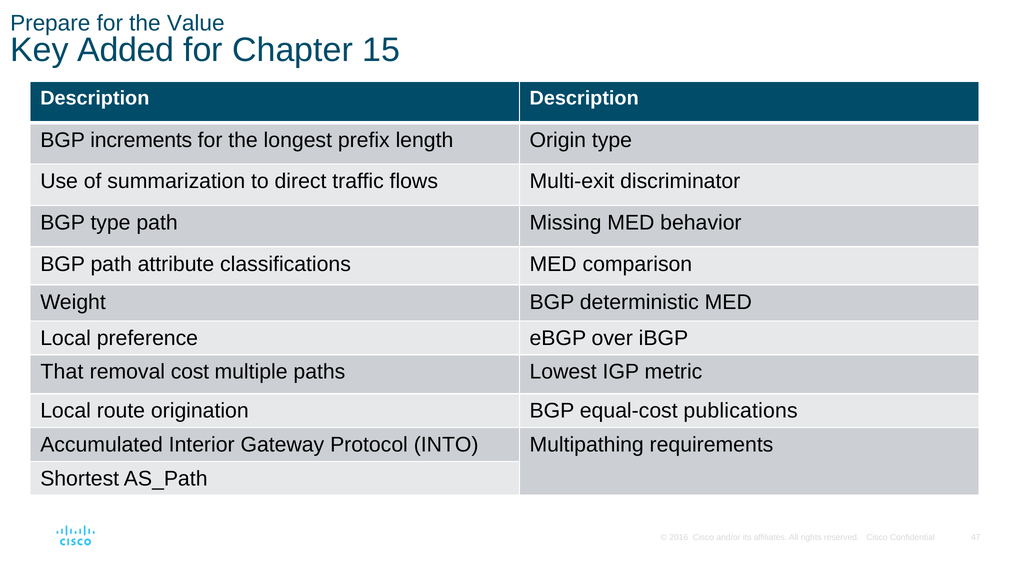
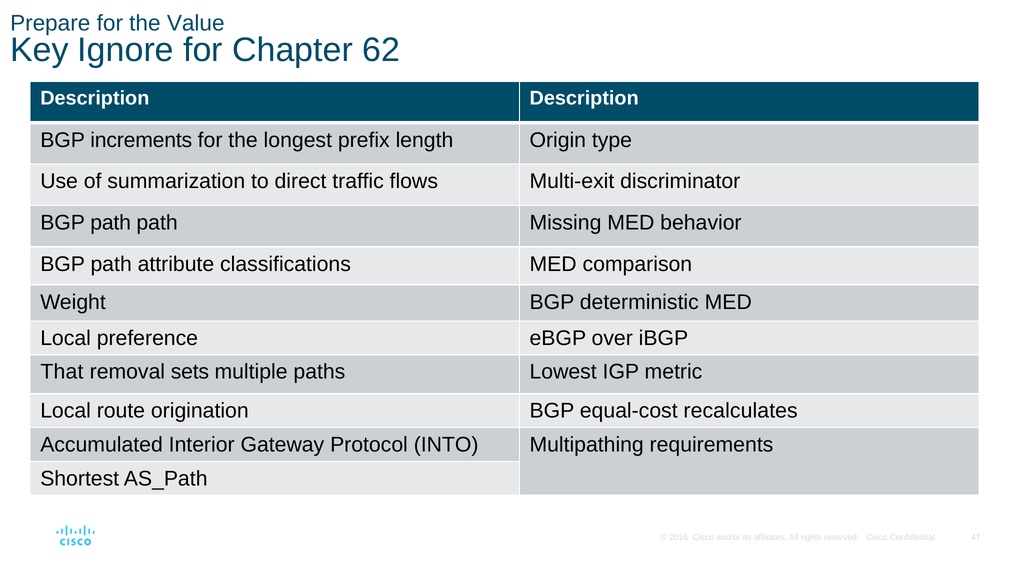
Added: Added -> Ignore
15: 15 -> 62
type at (111, 223): type -> path
cost: cost -> sets
publications: publications -> recalculates
